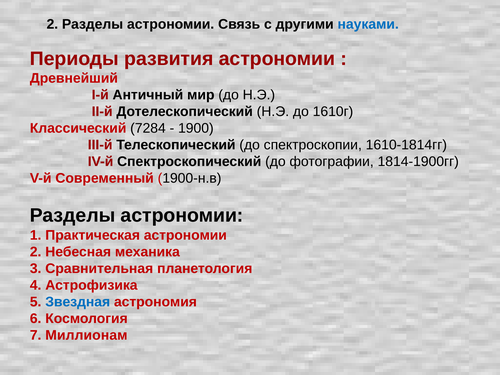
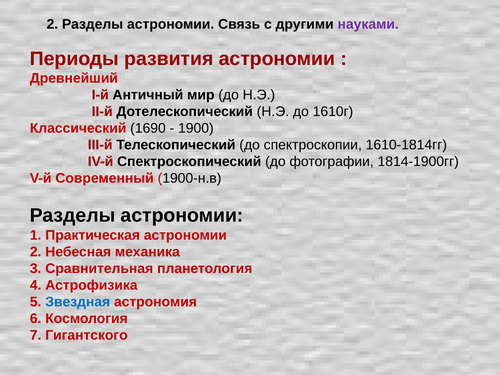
науками colour: blue -> purple
7284: 7284 -> 1690
Миллионам: Миллионам -> Гигантского
